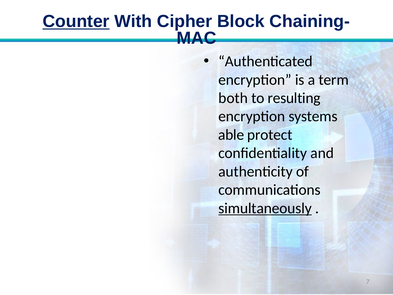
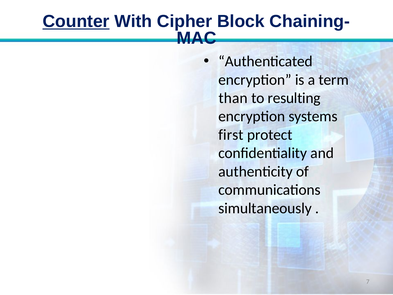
both: both -> than
able: able -> first
simultaneously underline: present -> none
